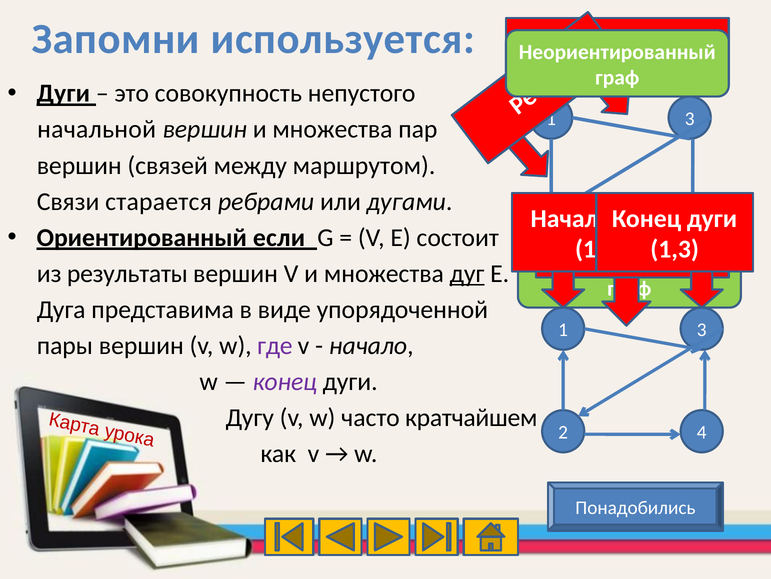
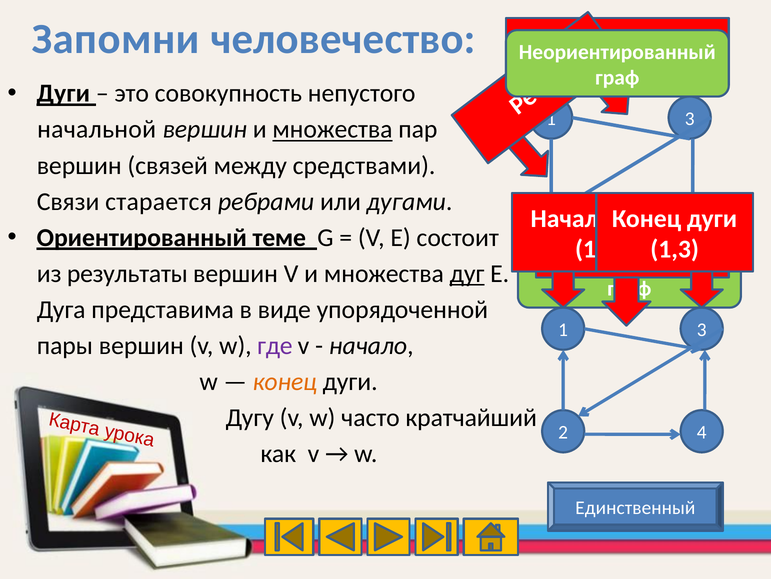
используется: используется -> человечество
множества at (332, 129) underline: none -> present
маршрутом: маршрутом -> средствами
если: если -> теме
конец at (285, 381) colour: purple -> orange
кратчайшем: кратчайшем -> кратчайший
Понадобились: Понадобились -> Единственный
